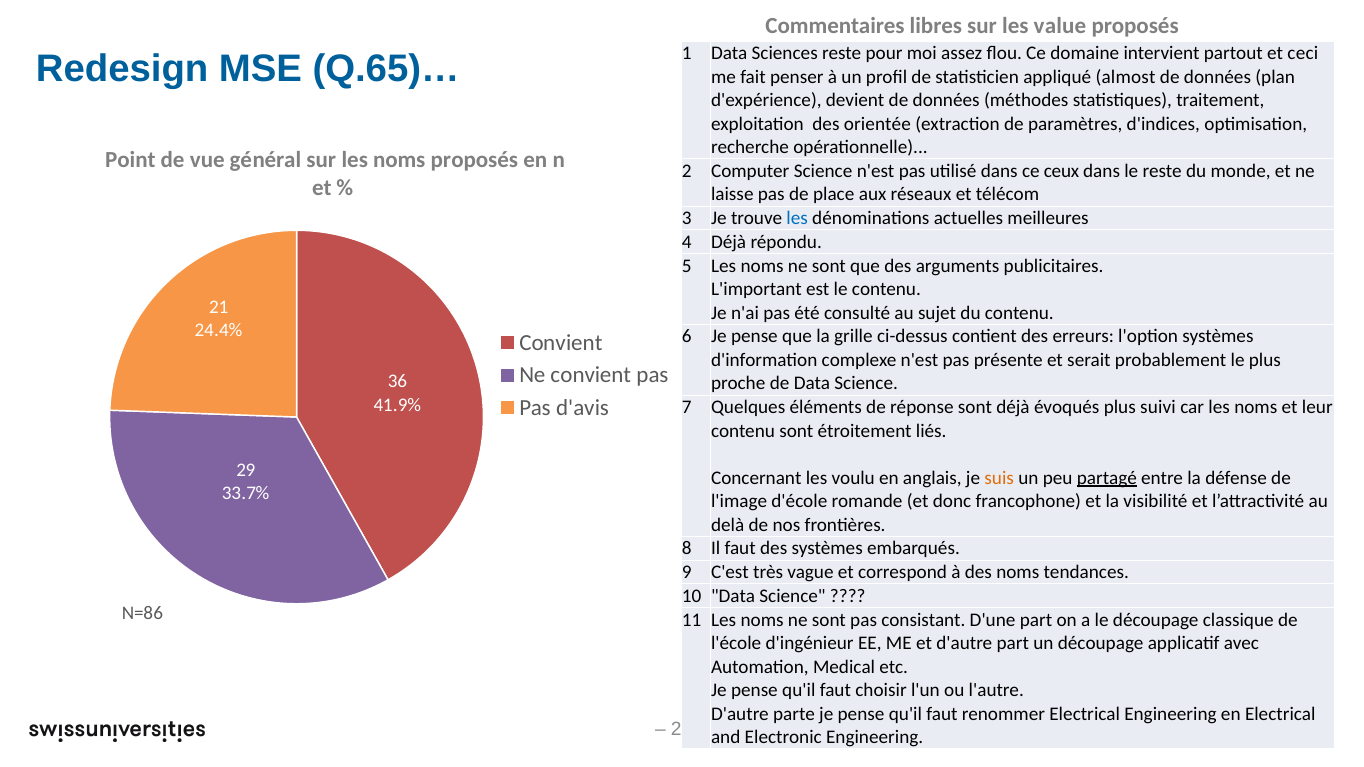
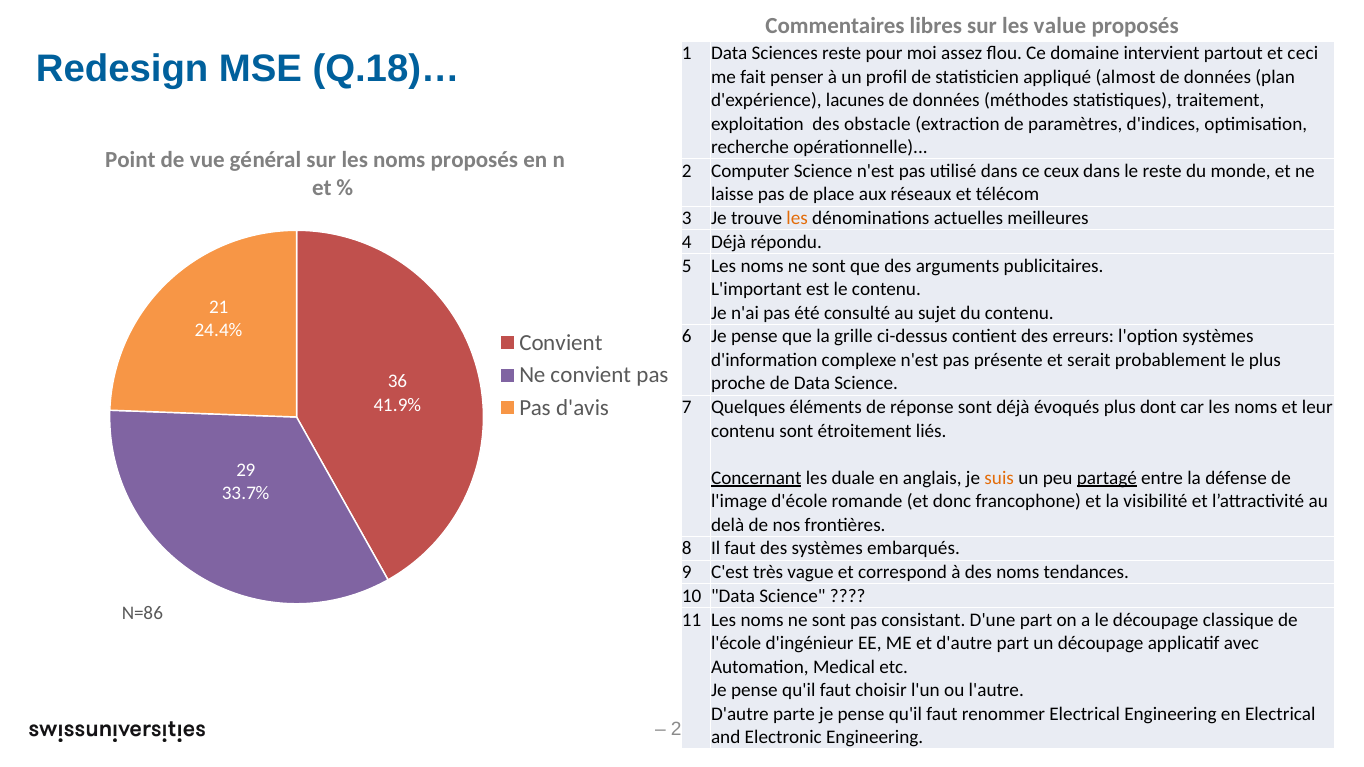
Q.65)…: Q.65)… -> Q.18)…
devient: devient -> lacunes
orientée: orientée -> obstacle
les at (797, 218) colour: blue -> orange
suivi: suivi -> dont
Concernant underline: none -> present
voulu: voulu -> duale
